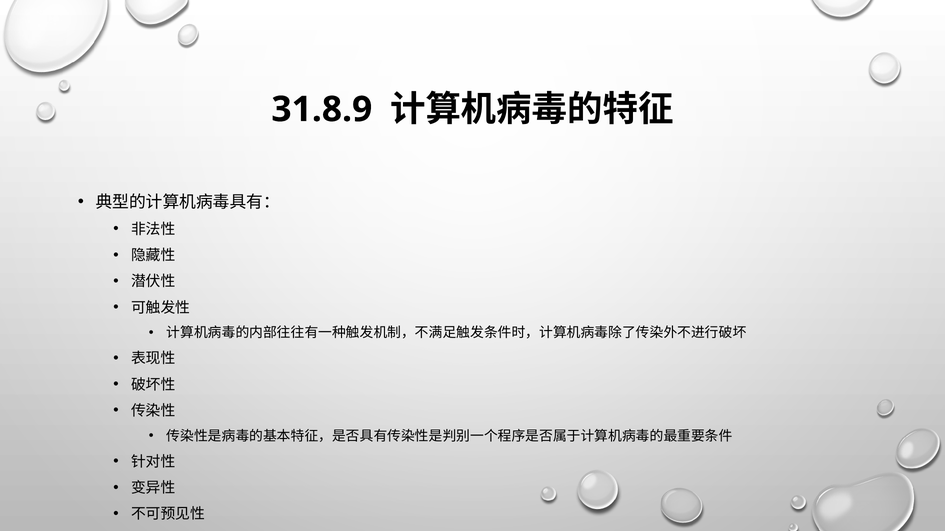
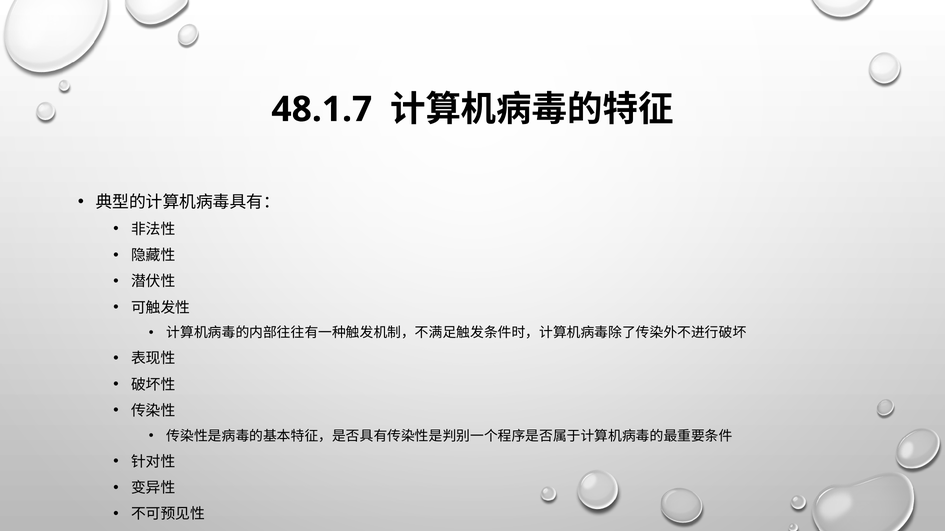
31.8.9: 31.8.9 -> 48.1.7
